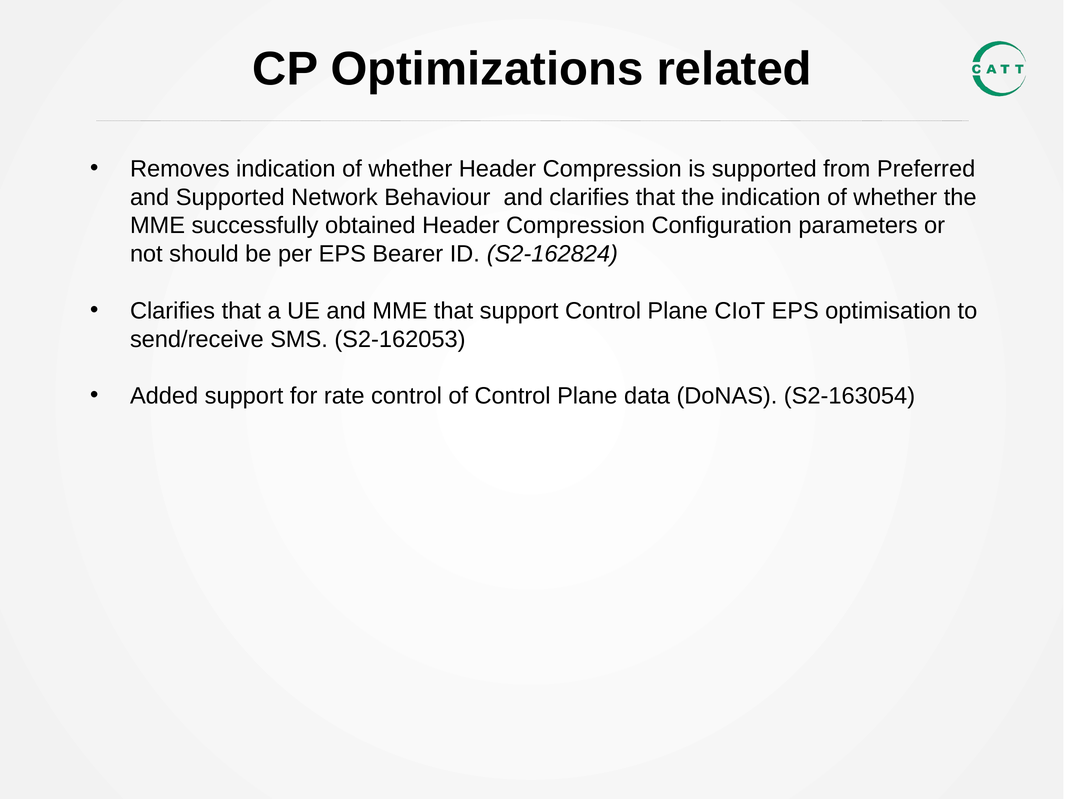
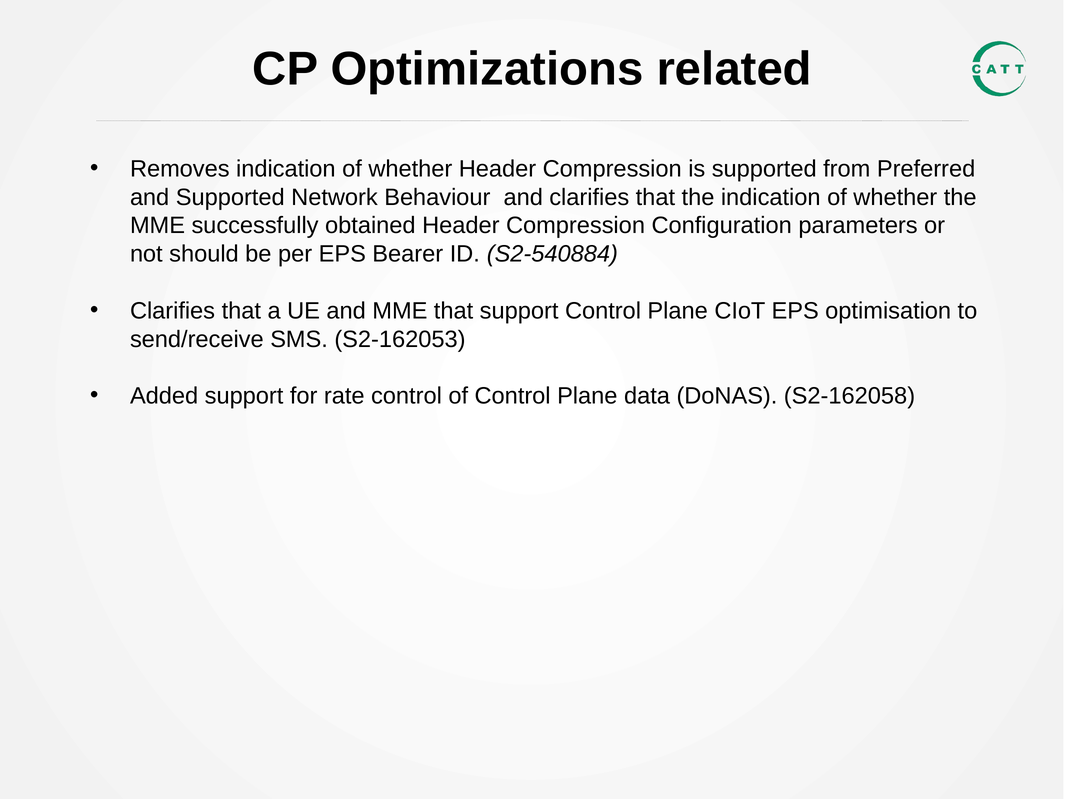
S2-162824: S2-162824 -> S2-540884
S2-163054: S2-163054 -> S2-162058
